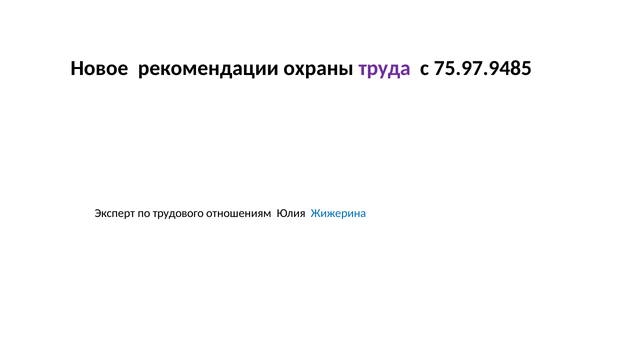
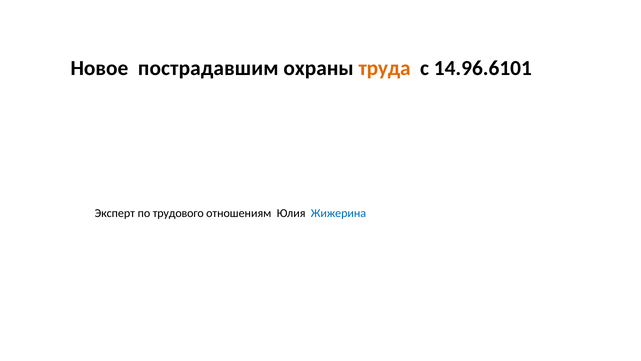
рекомендации: рекомендации -> пострадавшим
труда colour: purple -> orange
75.97.9485: 75.97.9485 -> 14.96.6101
